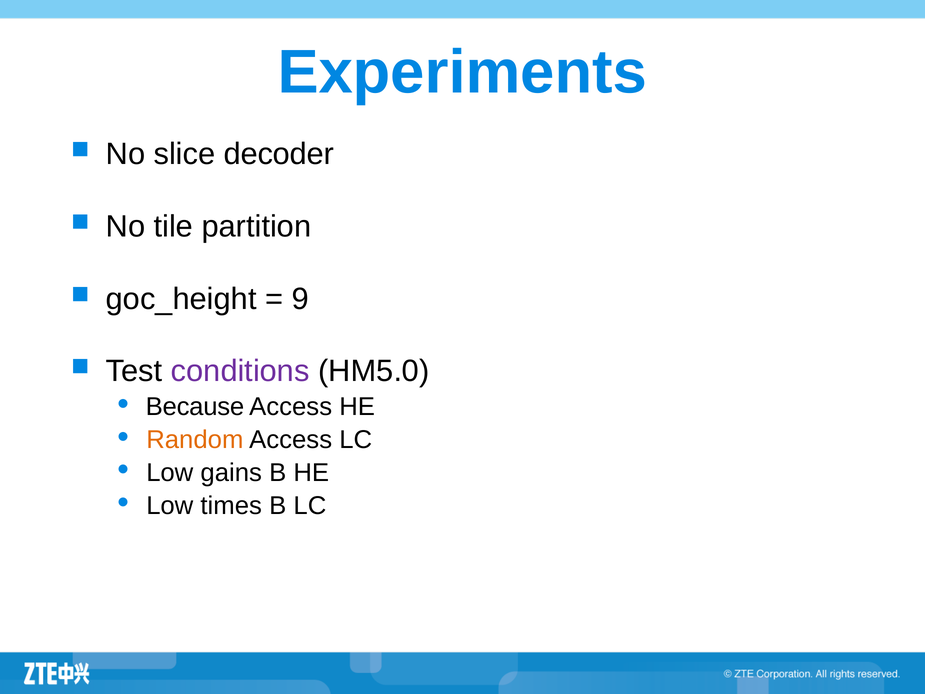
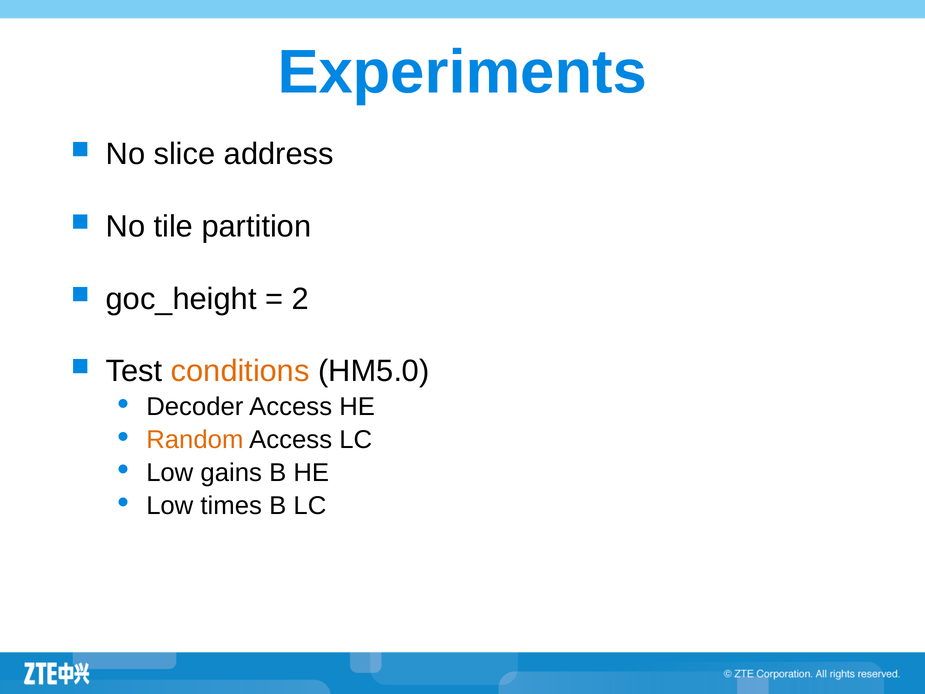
decoder: decoder -> address
9: 9 -> 2
conditions colour: purple -> orange
Because: Because -> Decoder
